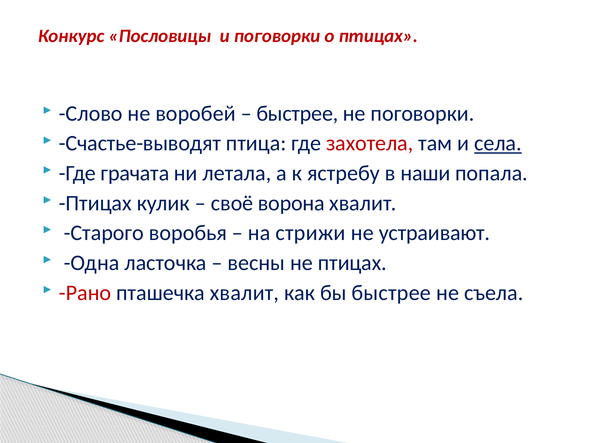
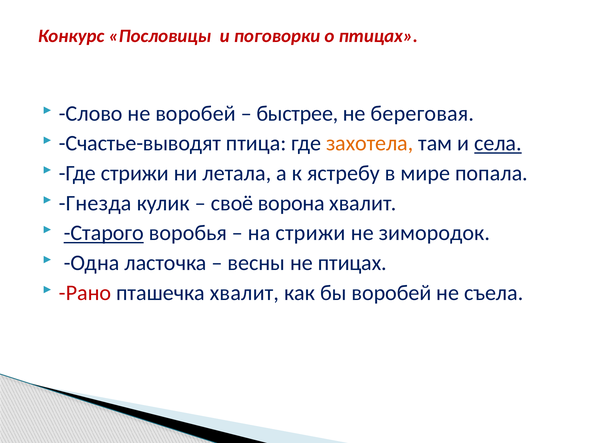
не поговорки: поговорки -> береговая
захотела colour: red -> orange
Где грачата: грачата -> стрижи
наши: наши -> мире
Птицах at (95, 203): Птицах -> Гнезда
Старого underline: none -> present
устраивают: устраивают -> зимородок
бы быстрее: быстрее -> воробей
